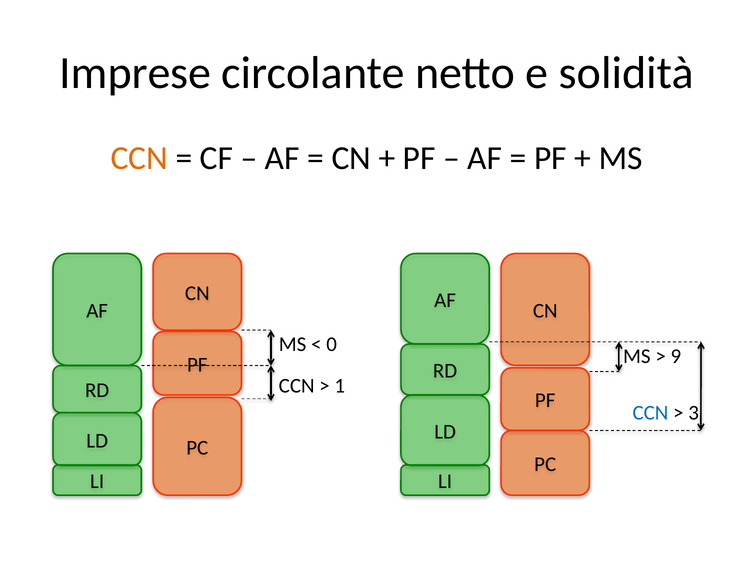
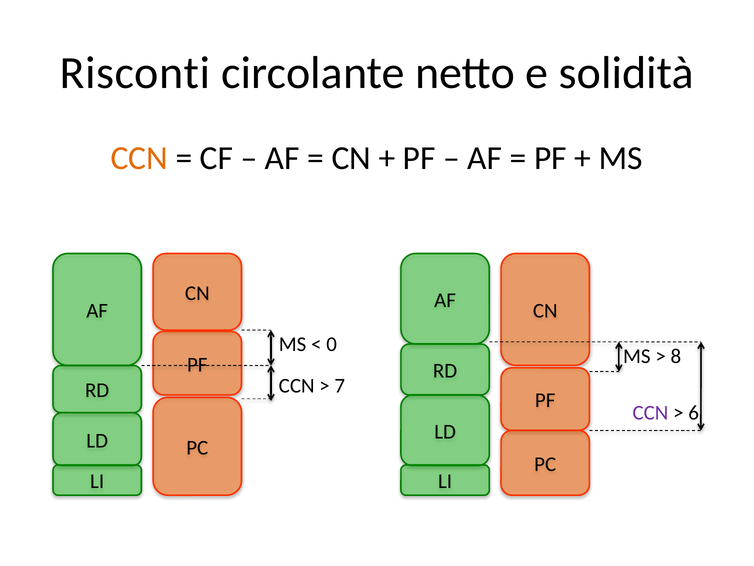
Imprese: Imprese -> Risconti
9: 9 -> 8
1: 1 -> 7
CCN at (650, 412) colour: blue -> purple
3: 3 -> 6
